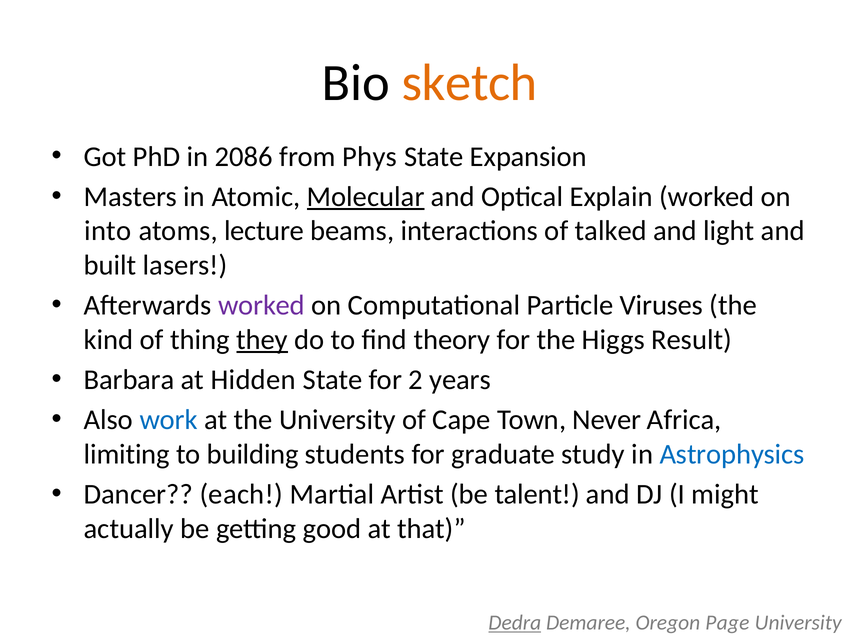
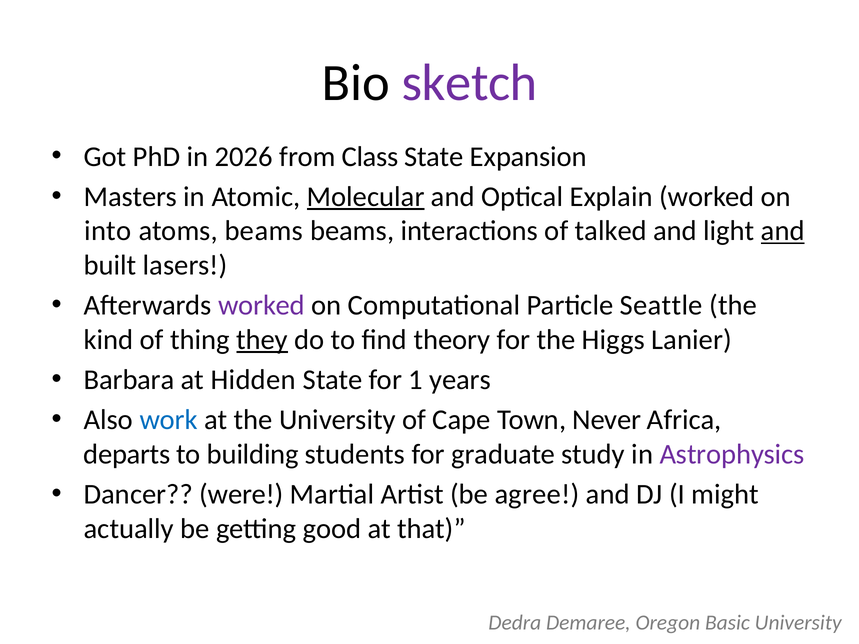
sketch colour: orange -> purple
2086: 2086 -> 2026
Phys: Phys -> Class
atoms lecture: lecture -> beams
and at (783, 231) underline: none -> present
Viruses: Viruses -> Seattle
Result: Result -> Lanier
2: 2 -> 1
limiting: limiting -> departs
Astrophysics colour: blue -> purple
each: each -> were
talent: talent -> agree
Dedra underline: present -> none
Page: Page -> Basic
